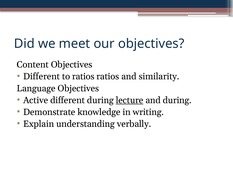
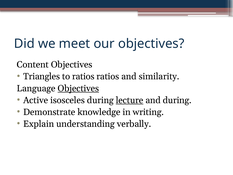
Different at (42, 76): Different -> Triangles
Objectives at (78, 88) underline: none -> present
Active different: different -> isosceles
